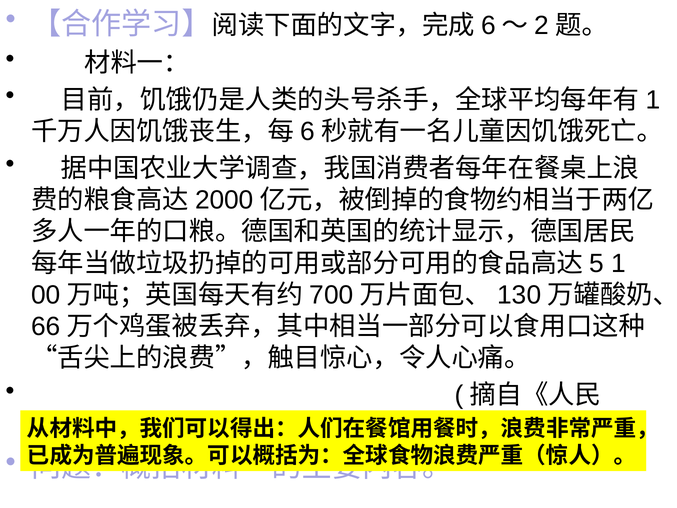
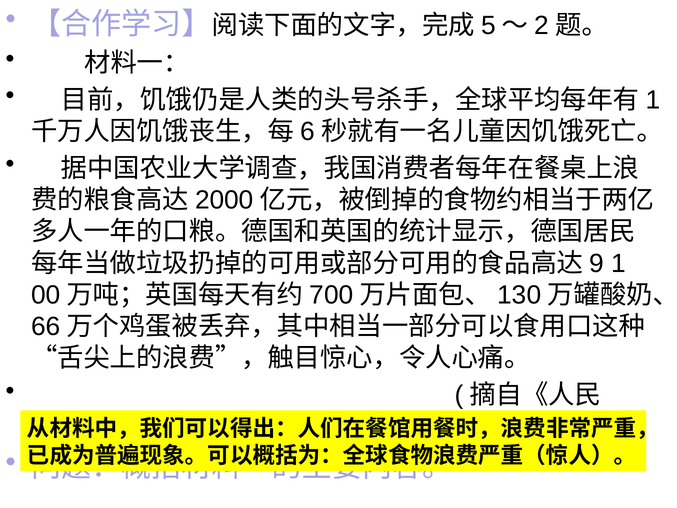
6 at (488, 25): 6 -> 5
5: 5 -> 9
